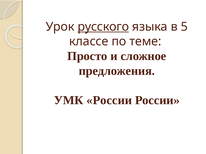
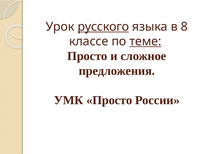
5: 5 -> 8
теме underline: none -> present
УМК России: России -> Просто
